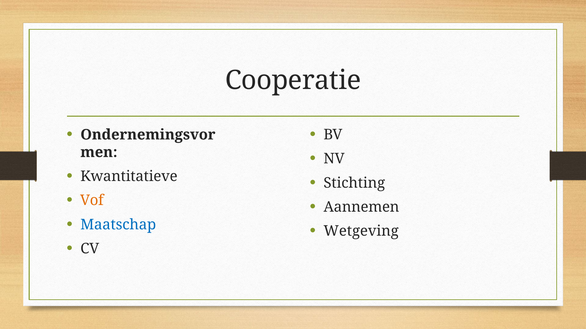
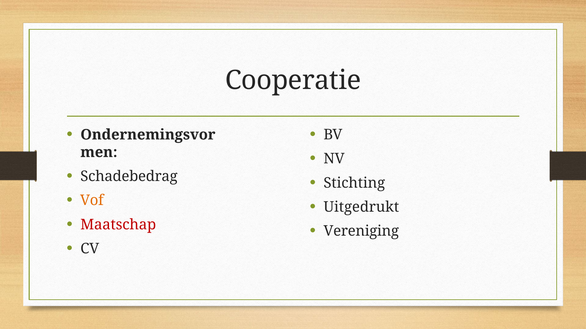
Kwantitatieve: Kwantitatieve -> Schadebedrag
Aannemen: Aannemen -> Uitgedrukt
Maatschap colour: blue -> red
Wetgeving: Wetgeving -> Vereniging
